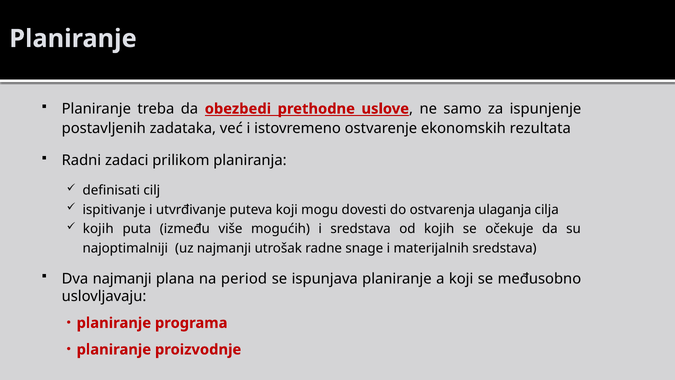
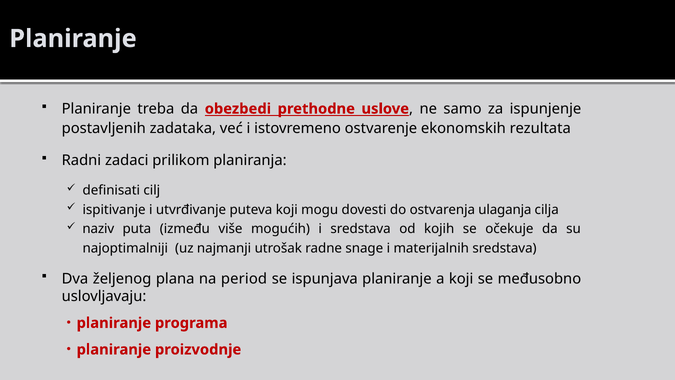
kojih at (98, 229): kojih -> naziv
Dva najmanji: najmanji -> željenog
